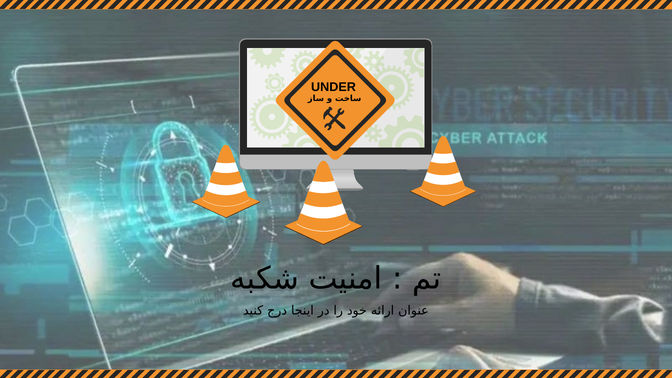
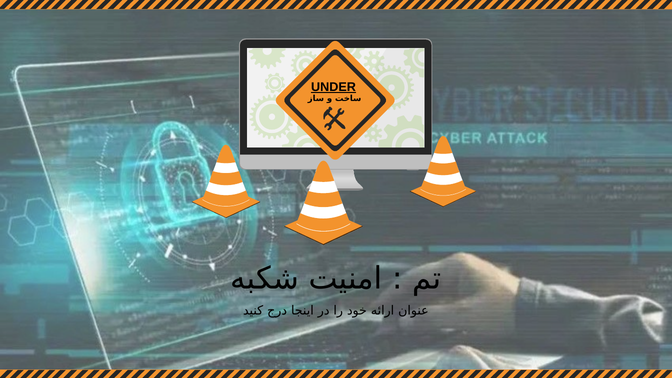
UNDER underline: none -> present
